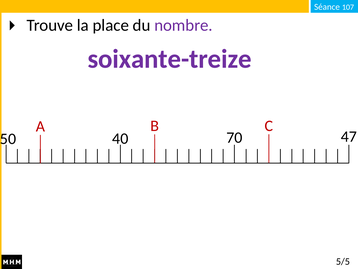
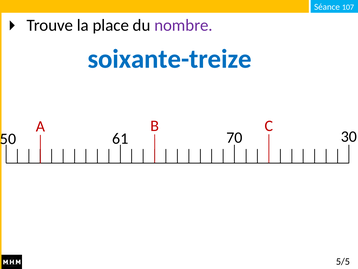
soixante-treize colour: purple -> blue
40: 40 -> 61
47: 47 -> 30
